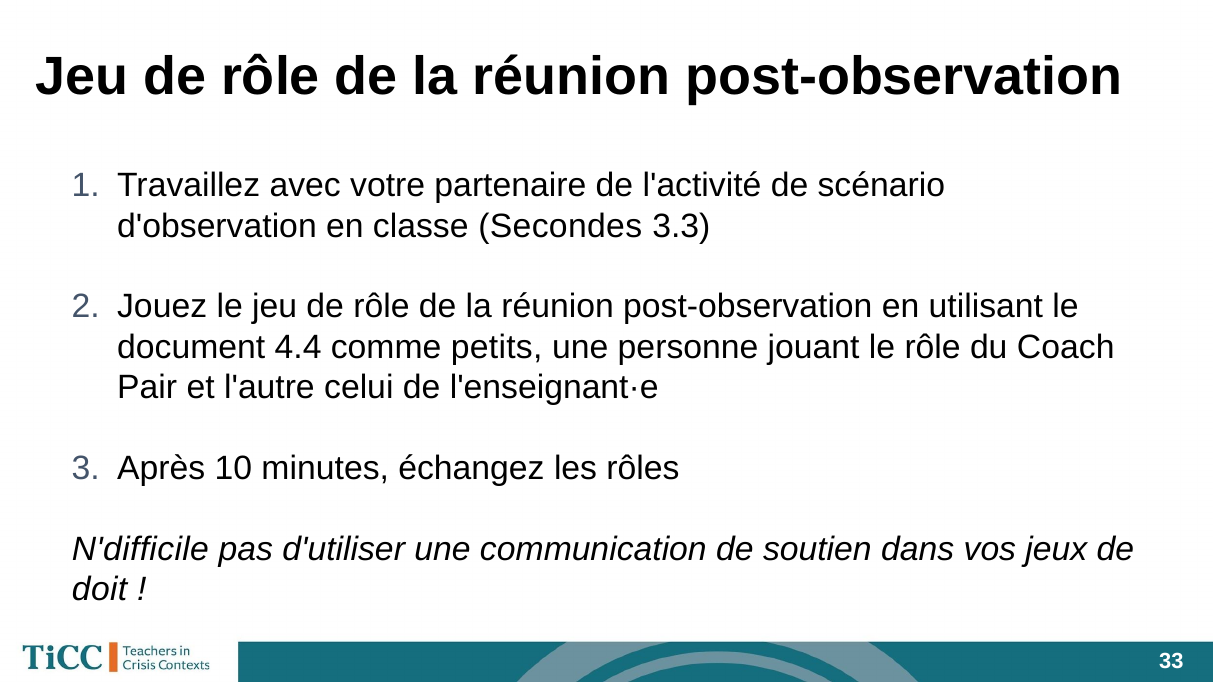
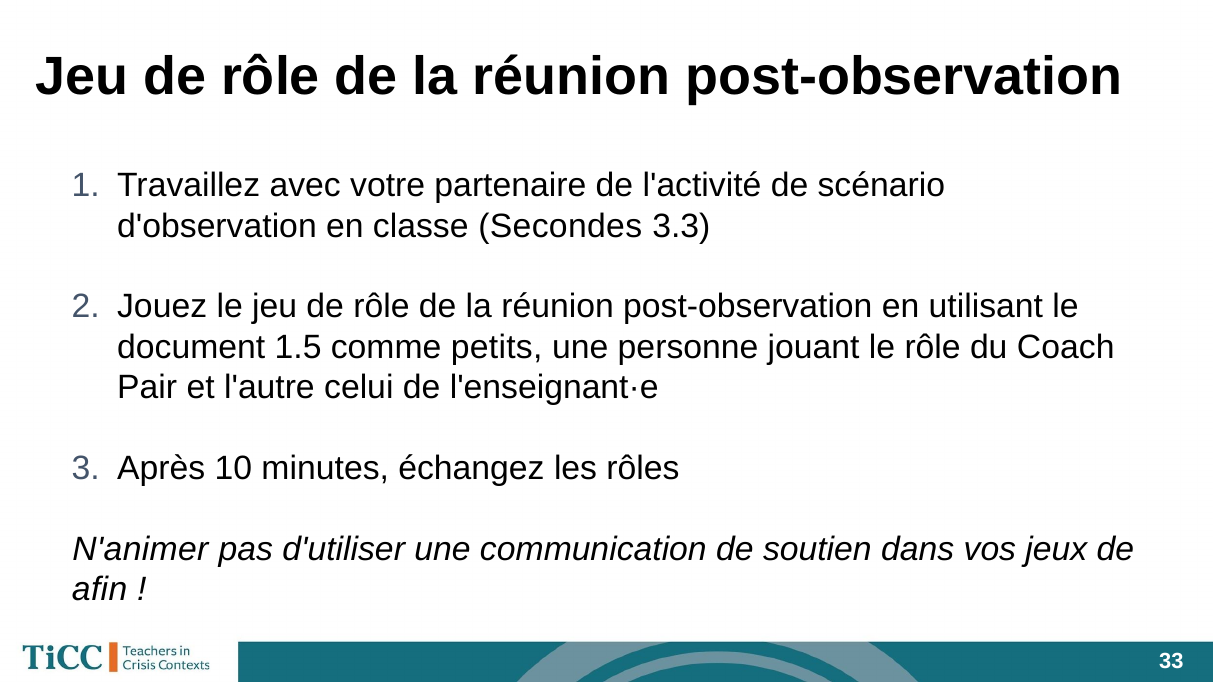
4.4: 4.4 -> 1.5
N'difficile: N'difficile -> N'animer
doit: doit -> afin
